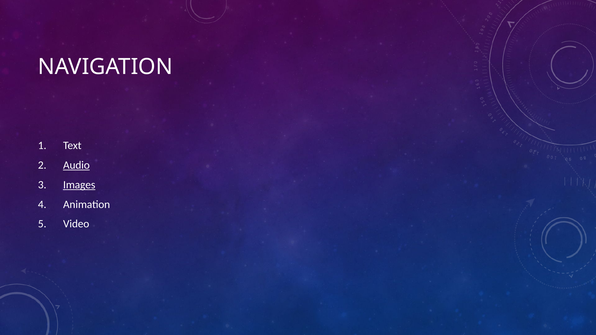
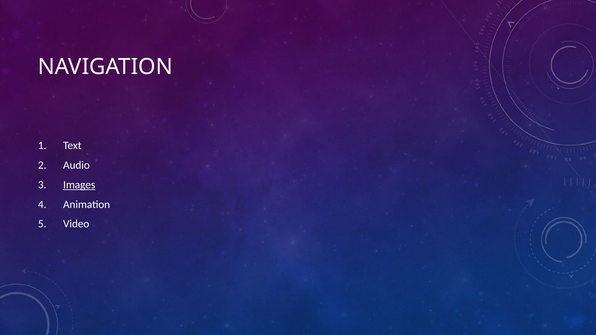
Audio underline: present -> none
